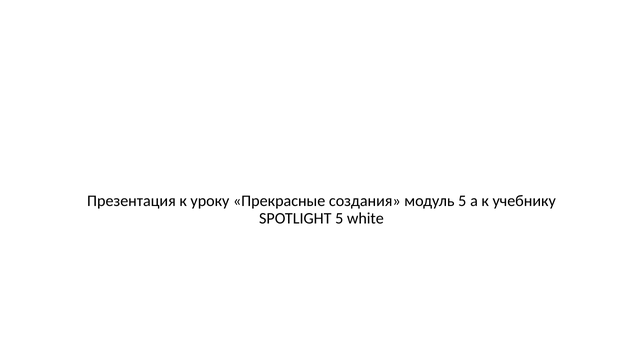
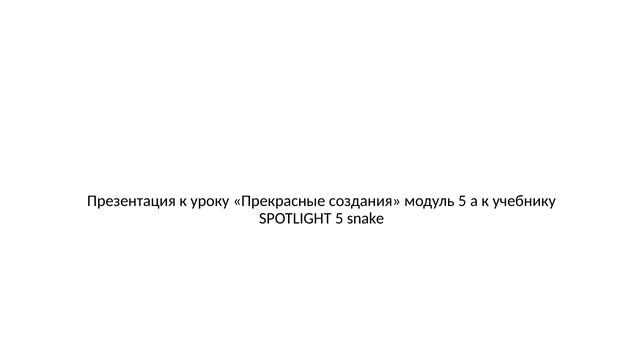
white: white -> snake
